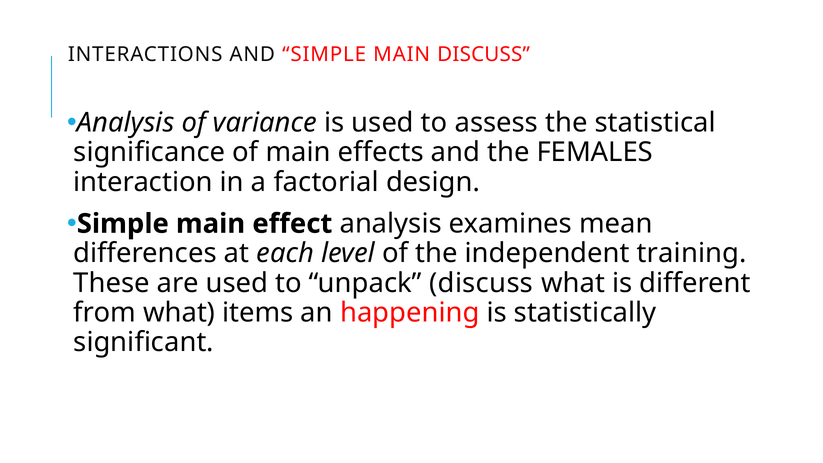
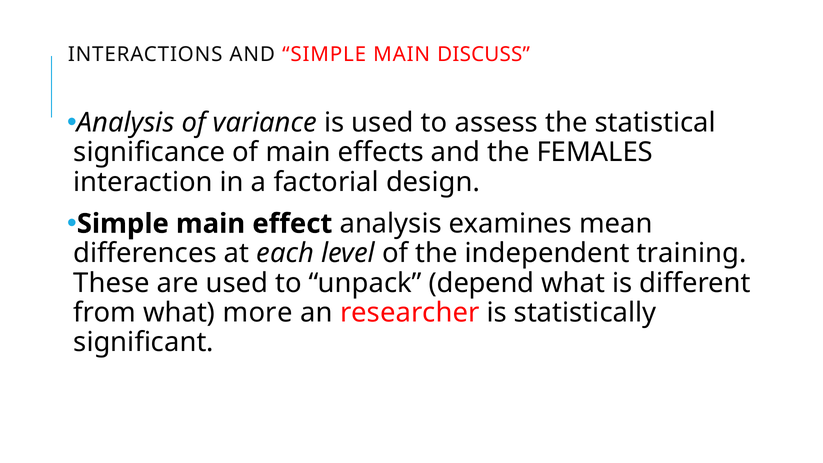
unpack discuss: discuss -> depend
items: items -> more
happening: happening -> researcher
